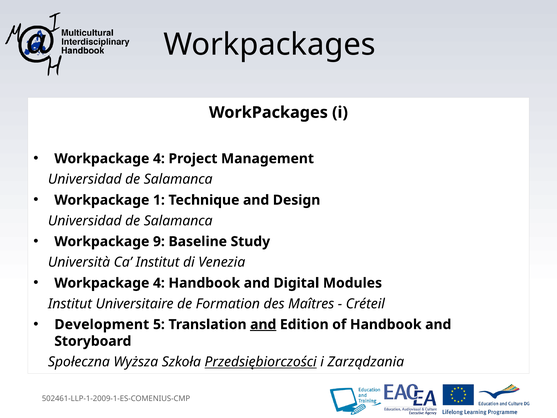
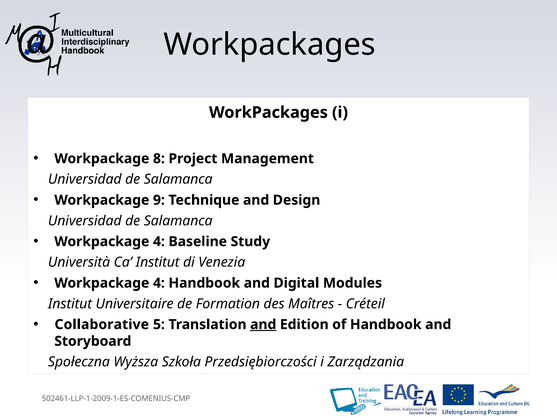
4 at (159, 159): 4 -> 8
1: 1 -> 9
9 at (159, 241): 9 -> 4
Development: Development -> Collaborative
Przedsiębiorczości underline: present -> none
